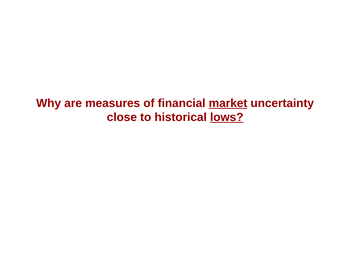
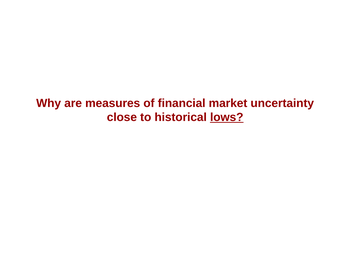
market underline: present -> none
